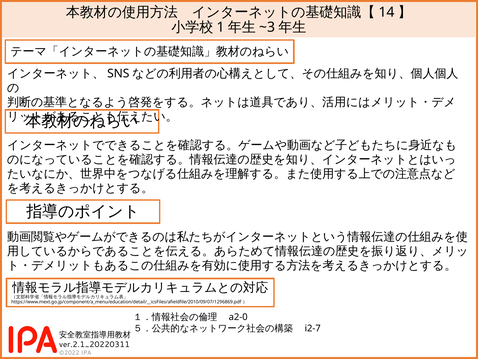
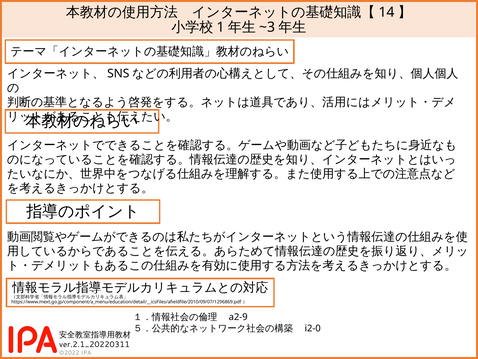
a2-0: a2-0 -> a2-9
i2-7: i2-7 -> i2-0
